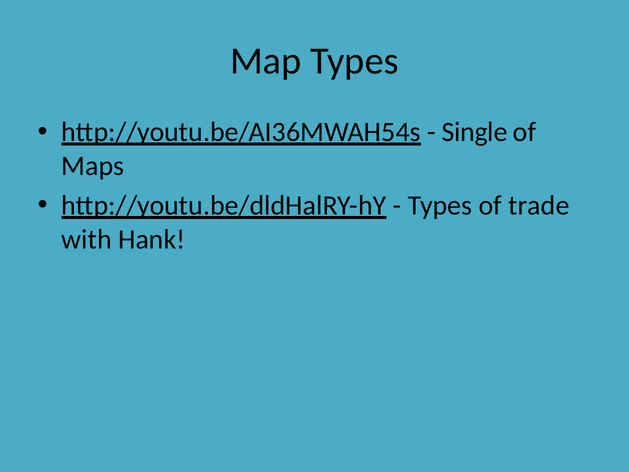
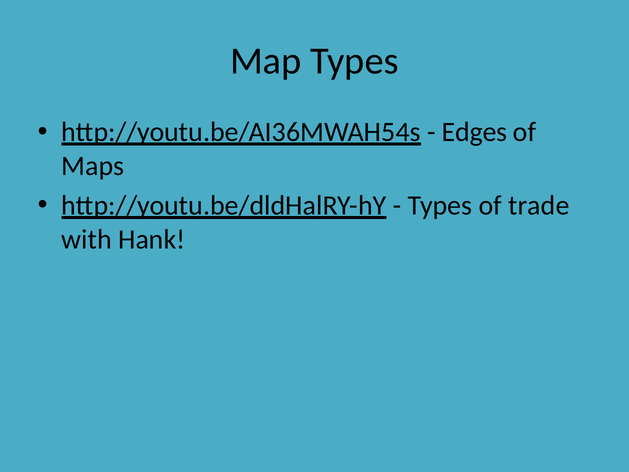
Single: Single -> Edges
